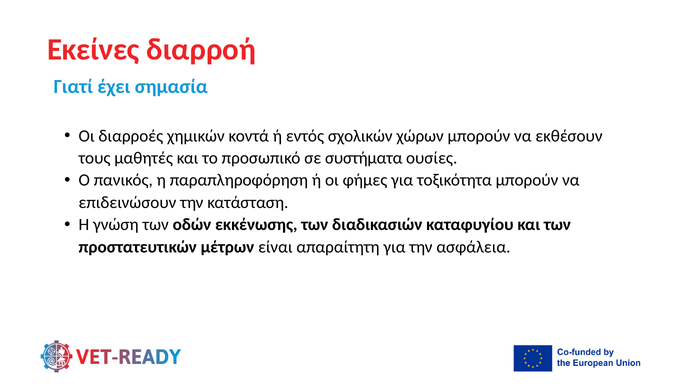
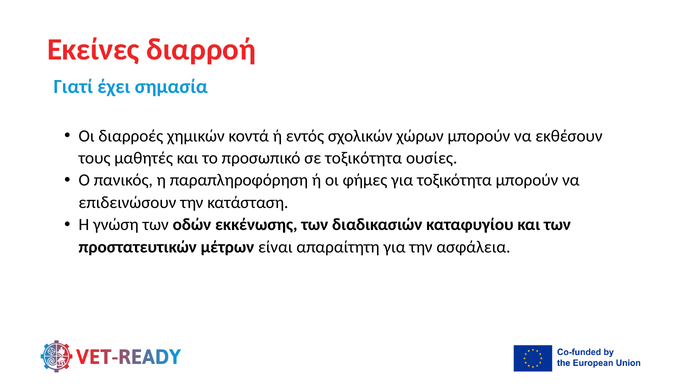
σε συστήματα: συστήματα -> τοξικότητα
